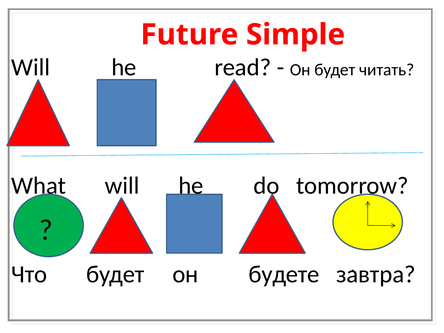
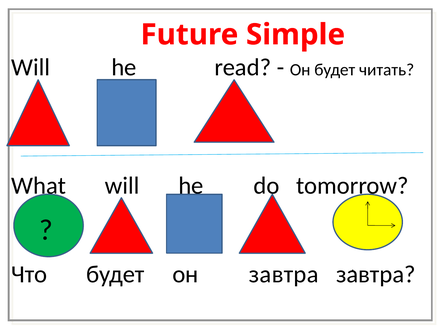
он будете: будете -> завтра
